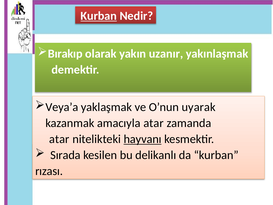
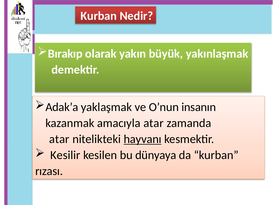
Kurban at (99, 16) underline: present -> none
uzanır: uzanır -> büyük
Veya’a: Veya’a -> Adak’a
uyarak: uyarak -> insanın
Sırada: Sırada -> Kesilir
delikanlı: delikanlı -> dünyaya
